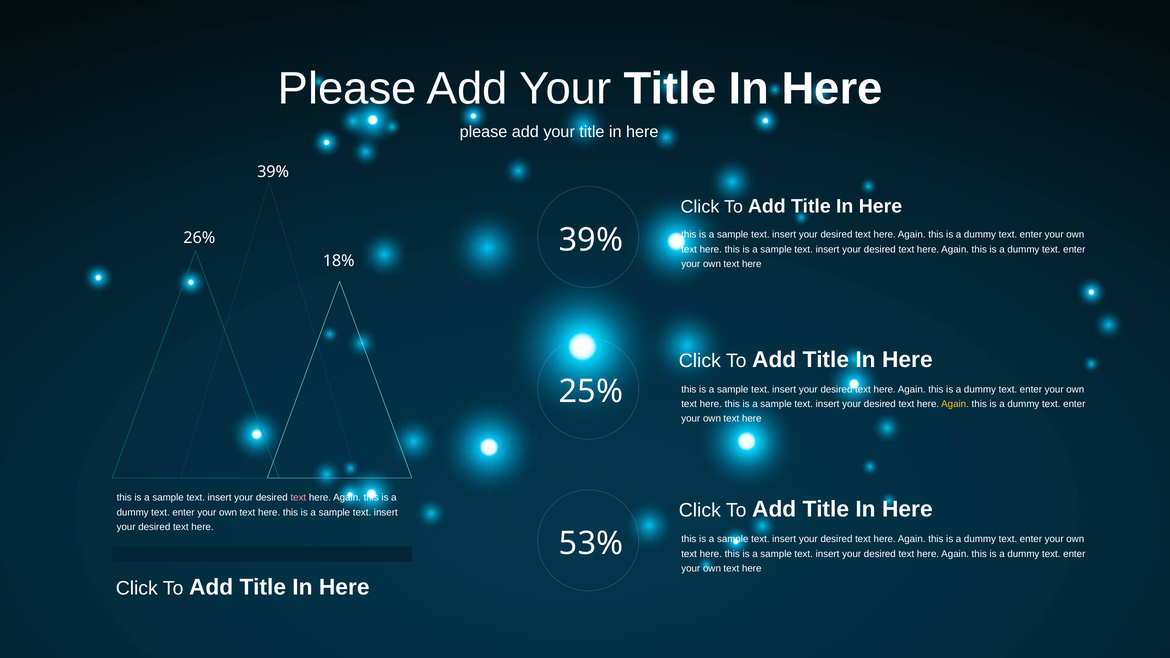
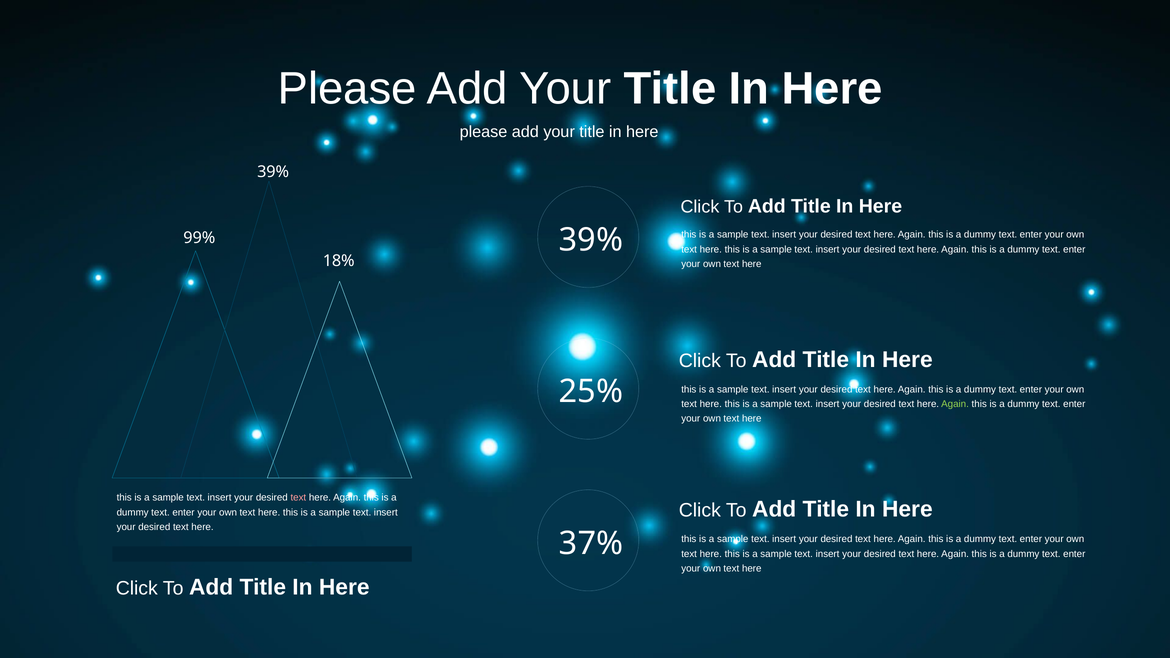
26%: 26% -> 99%
Again at (955, 404) colour: yellow -> light green
53%: 53% -> 37%
